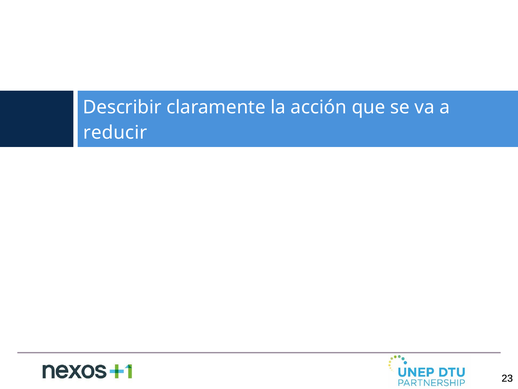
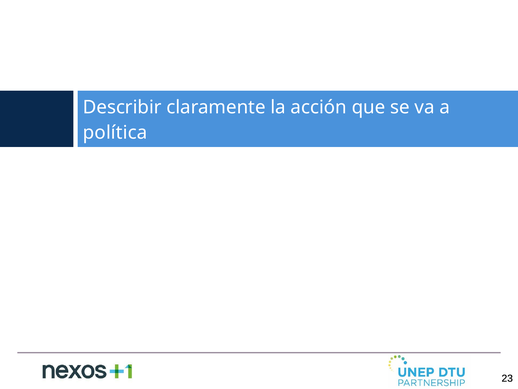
reducir: reducir -> política
